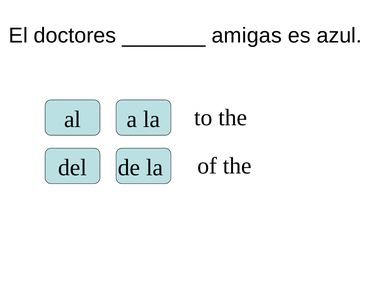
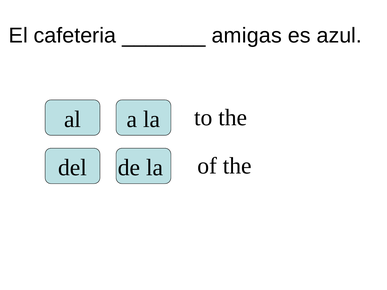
doctores: doctores -> cafeteria
